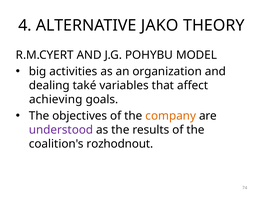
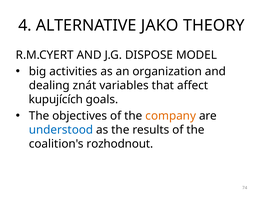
POHYBU: POHYBU -> DISPOSE
také: také -> znát
achieving: achieving -> kupujících
understood colour: purple -> blue
